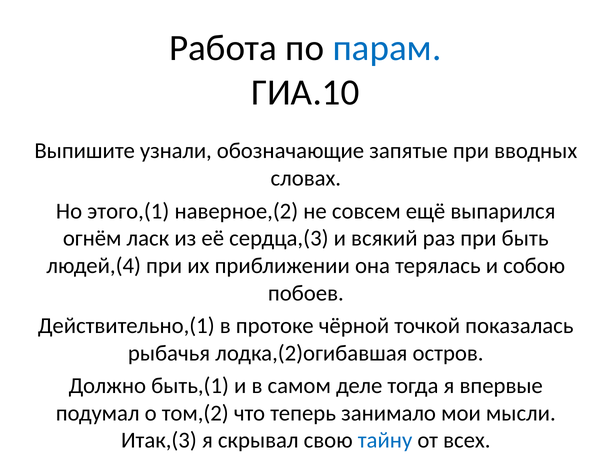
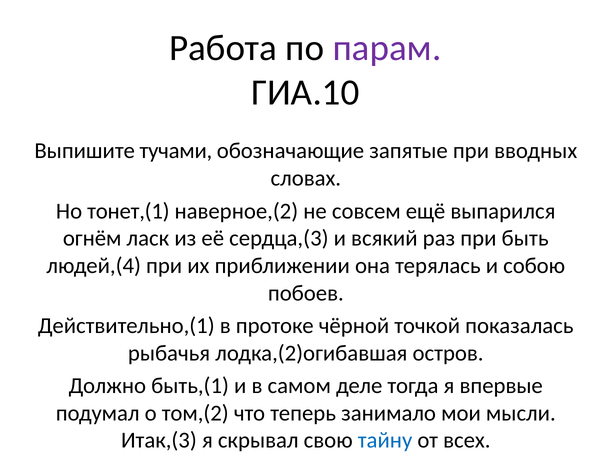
парам colour: blue -> purple
узнали: узнали -> тучами
этого,(1: этого,(1 -> тонет,(1
